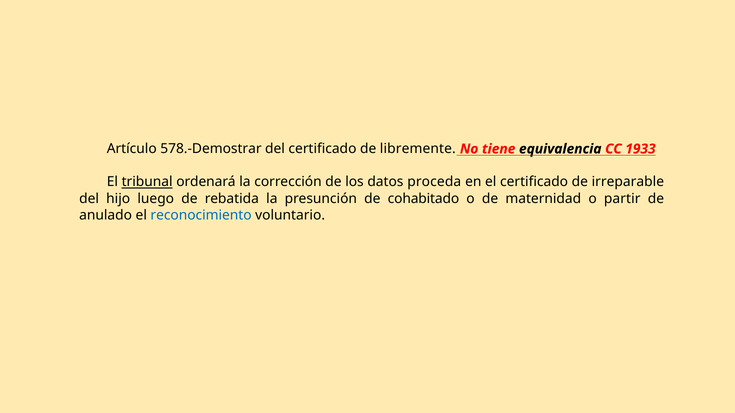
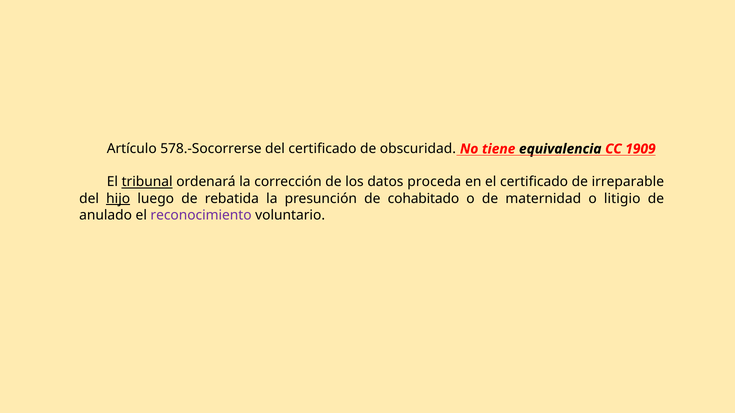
578.-Demostrar: 578.-Demostrar -> 578.-Socorrerse
libremente: libremente -> obscuridad
1933: 1933 -> 1909
hijo underline: none -> present
partir: partir -> litigio
reconocimiento colour: blue -> purple
